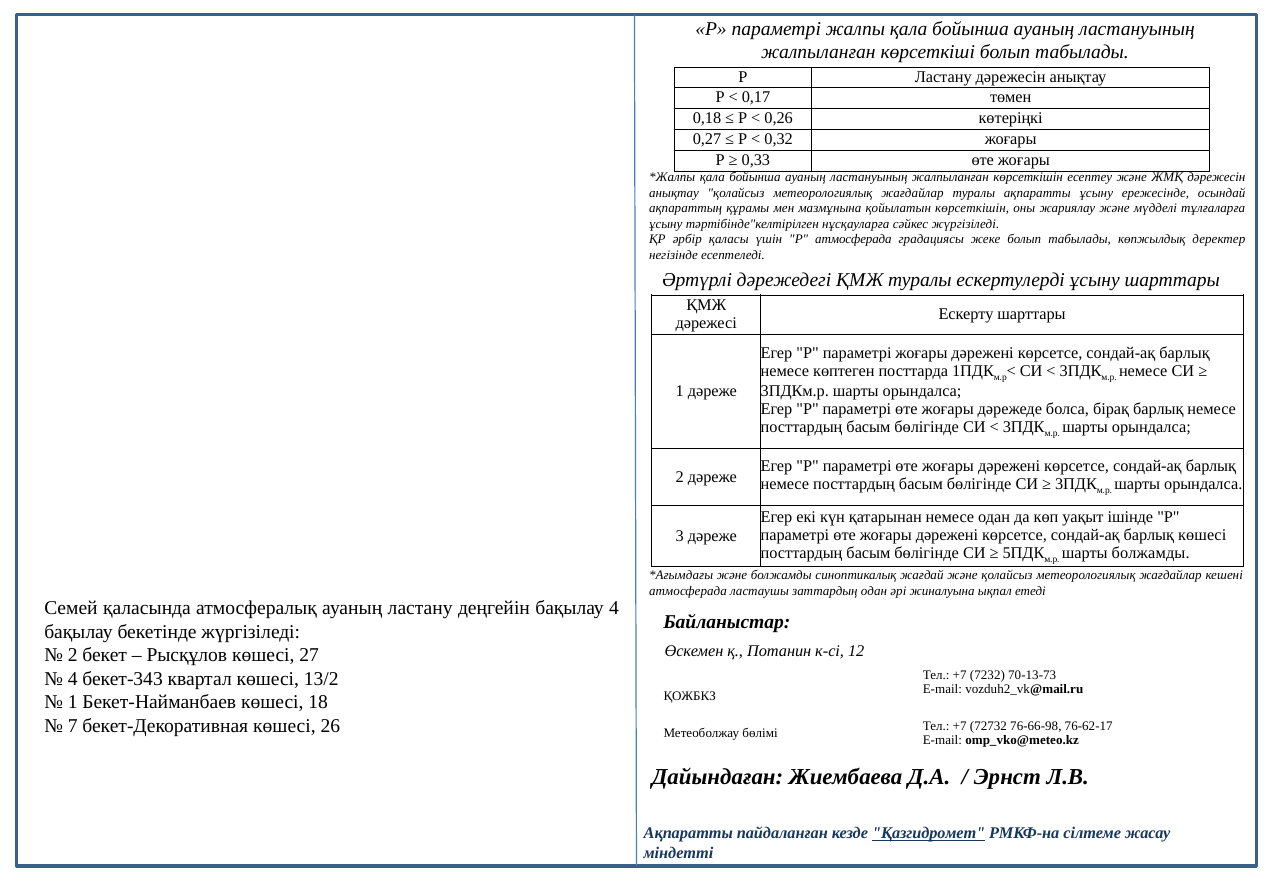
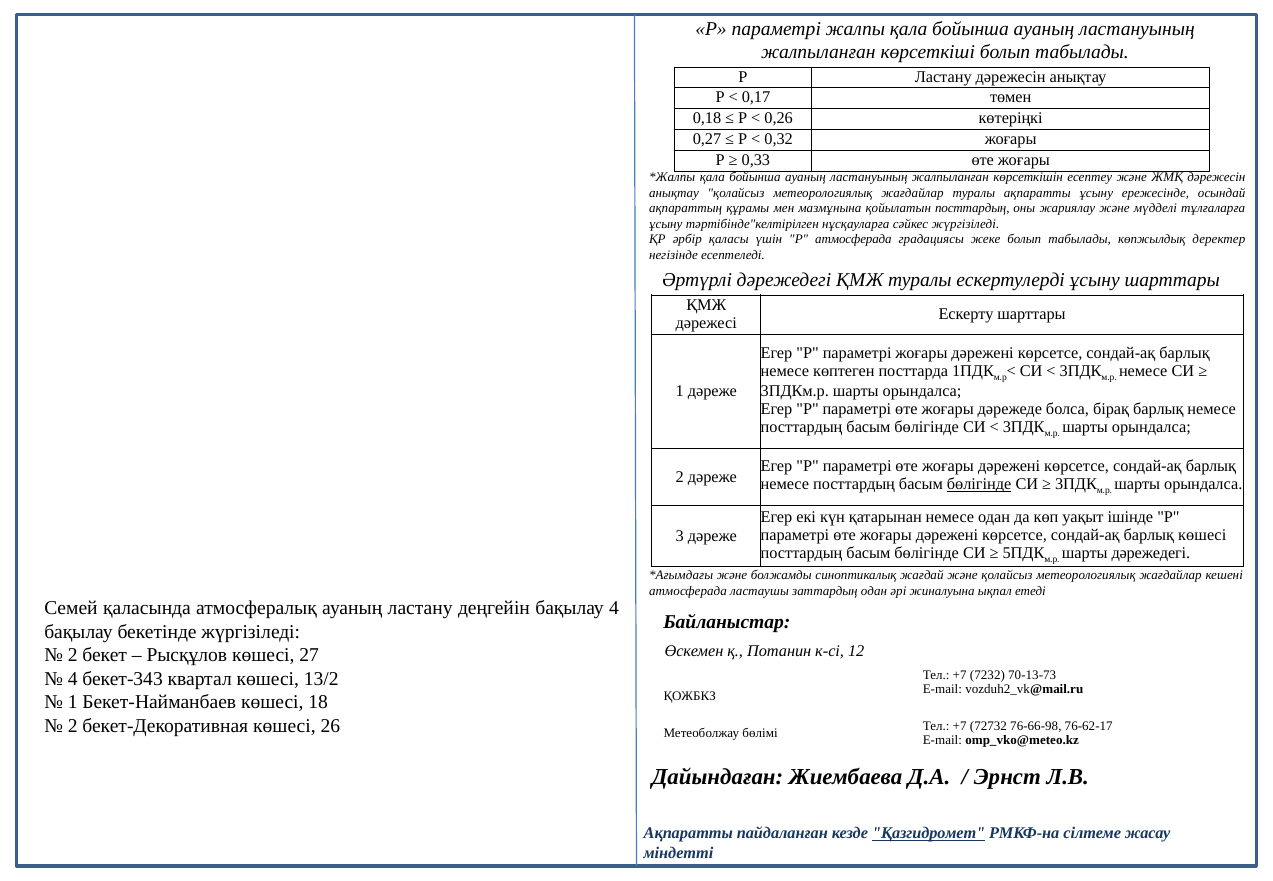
қойылатын көрсеткішін: көрсеткішін -> посттардың
бөлігінде at (979, 485) underline: none -> present
шарты болжамды: болжамды -> дәрежедегі
7 at (73, 726): 7 -> 2
